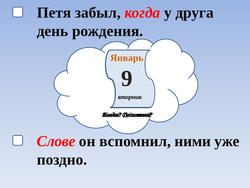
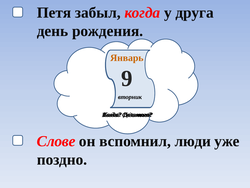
ними: ними -> люди
